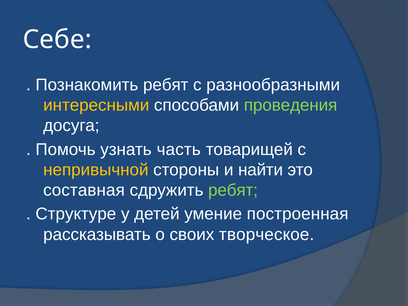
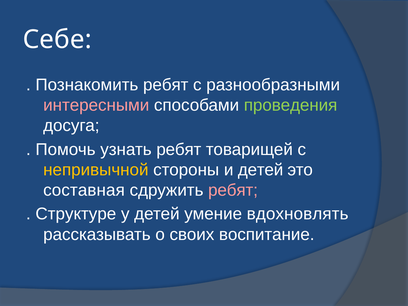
интересными colour: yellow -> pink
узнать часть: часть -> ребят
и найти: найти -> детей
ребят at (233, 190) colour: light green -> pink
построенная: построенная -> вдохновлять
творческое: творческое -> воспитание
